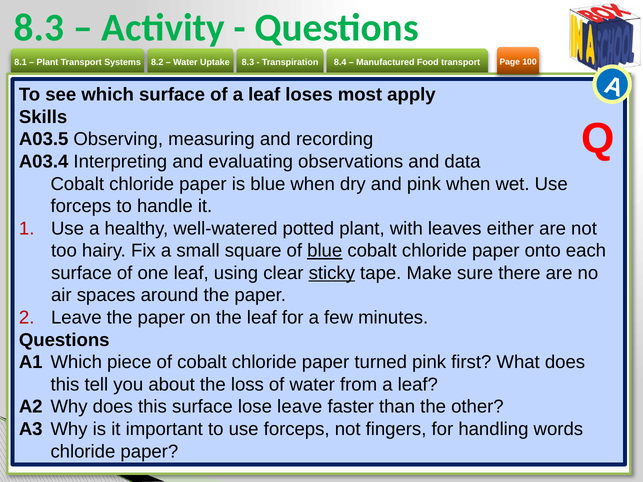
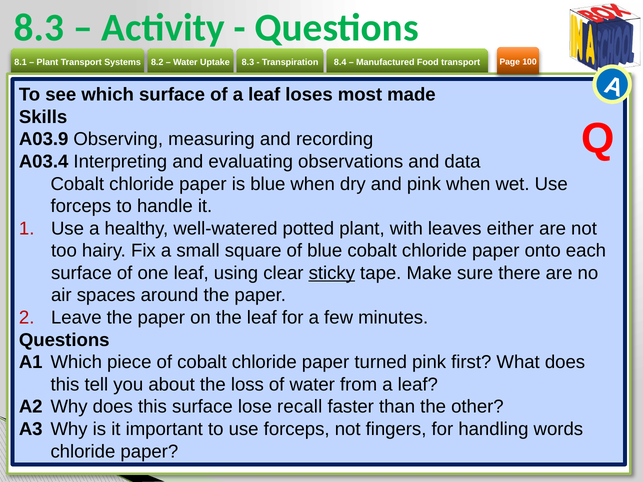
apply: apply -> made
A03.5: A03.5 -> A03.9
blue at (325, 251) underline: present -> none
lose leave: leave -> recall
